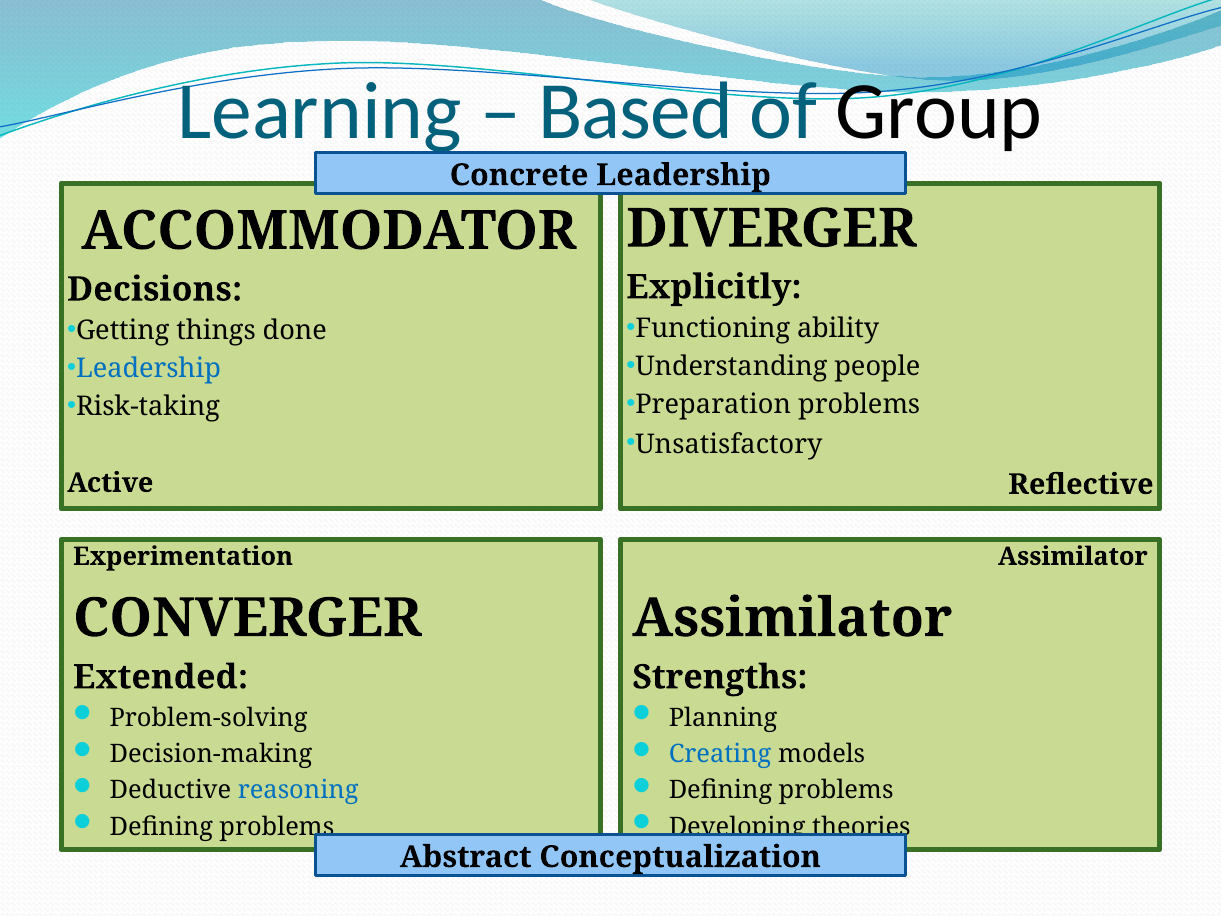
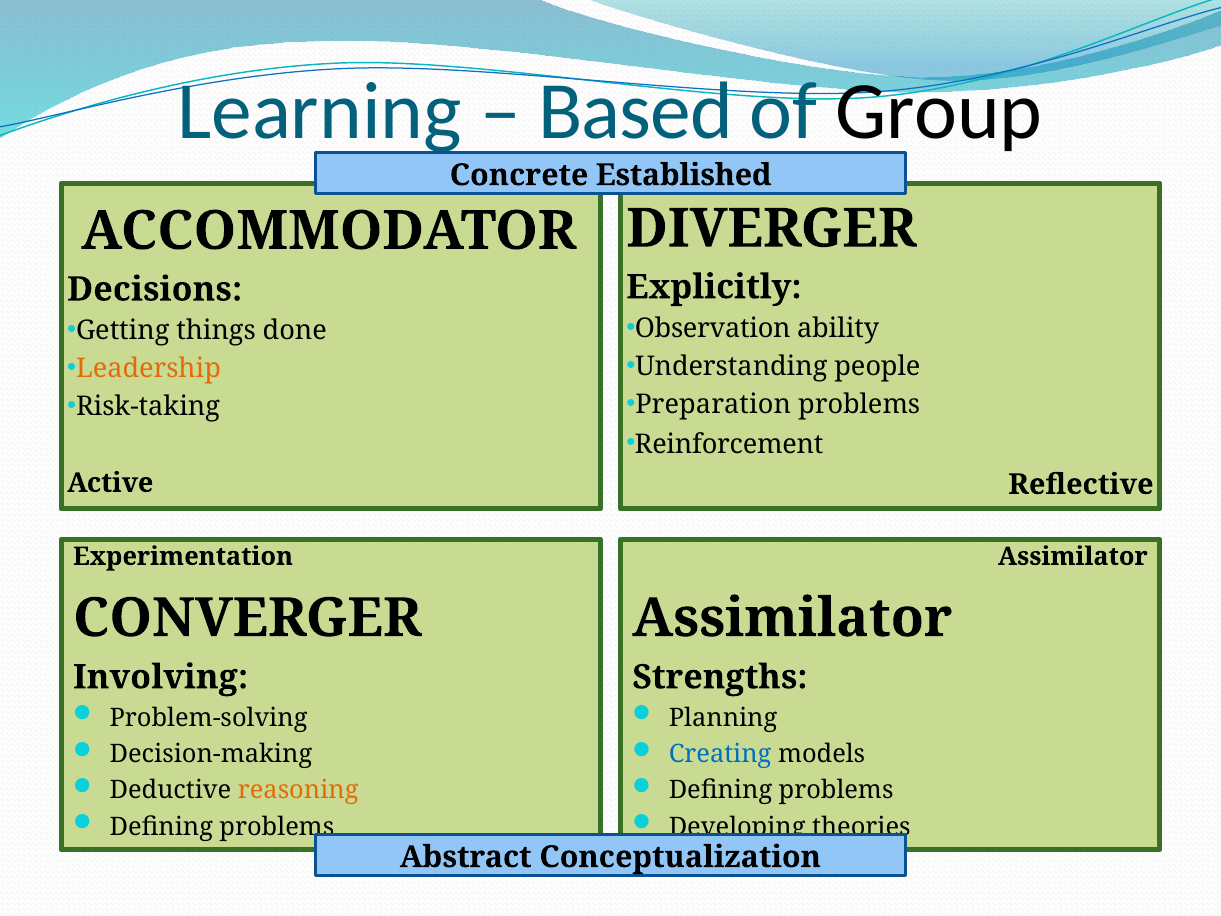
Concrete Leadership: Leadership -> Established
Functioning: Functioning -> Observation
Leadership at (148, 369) colour: blue -> orange
Unsatisfactory: Unsatisfactory -> Reinforcement
Extended: Extended -> Involving
reasoning colour: blue -> orange
